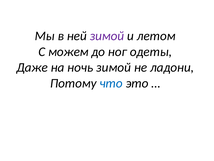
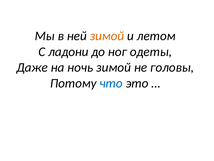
зимой at (107, 36) colour: purple -> orange
можем: можем -> ладони
ладони: ладони -> головы
